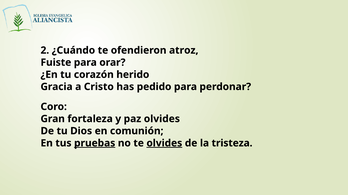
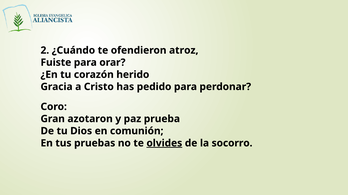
fortaleza: fortaleza -> azotaron
paz olvides: olvides -> prueba
pruebas underline: present -> none
tristeza: tristeza -> socorro
